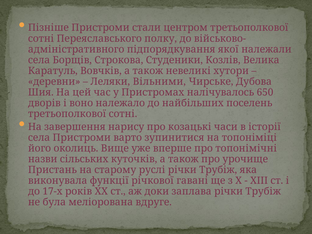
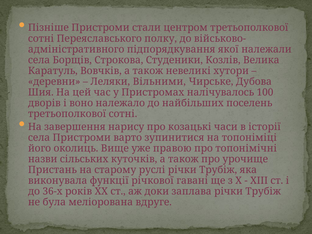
650: 650 -> 100
вперше: вперше -> правою
17-х: 17-х -> 36-х
